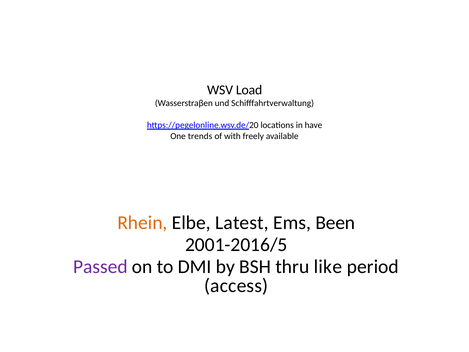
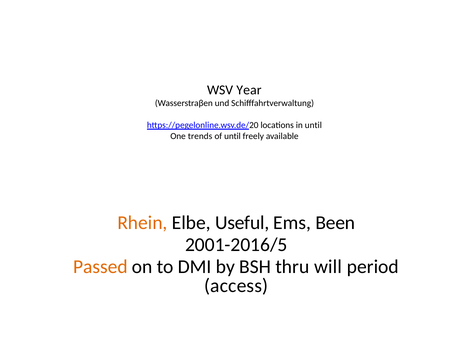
Load: Load -> Year
in have: have -> until
of with: with -> until
Latest: Latest -> Useful
Passed colour: purple -> orange
like: like -> will
